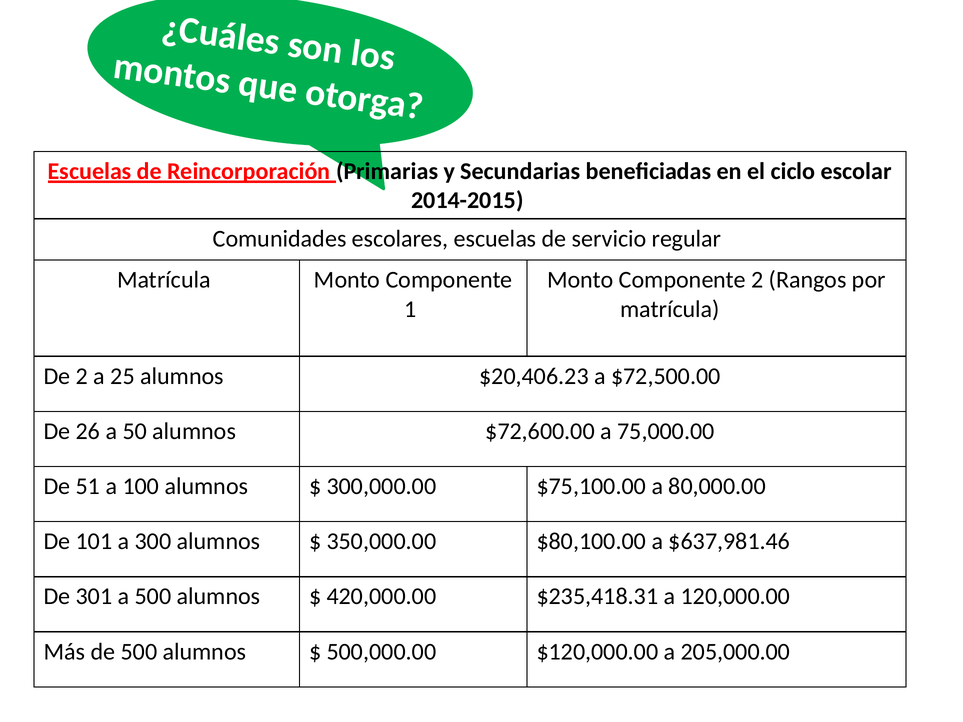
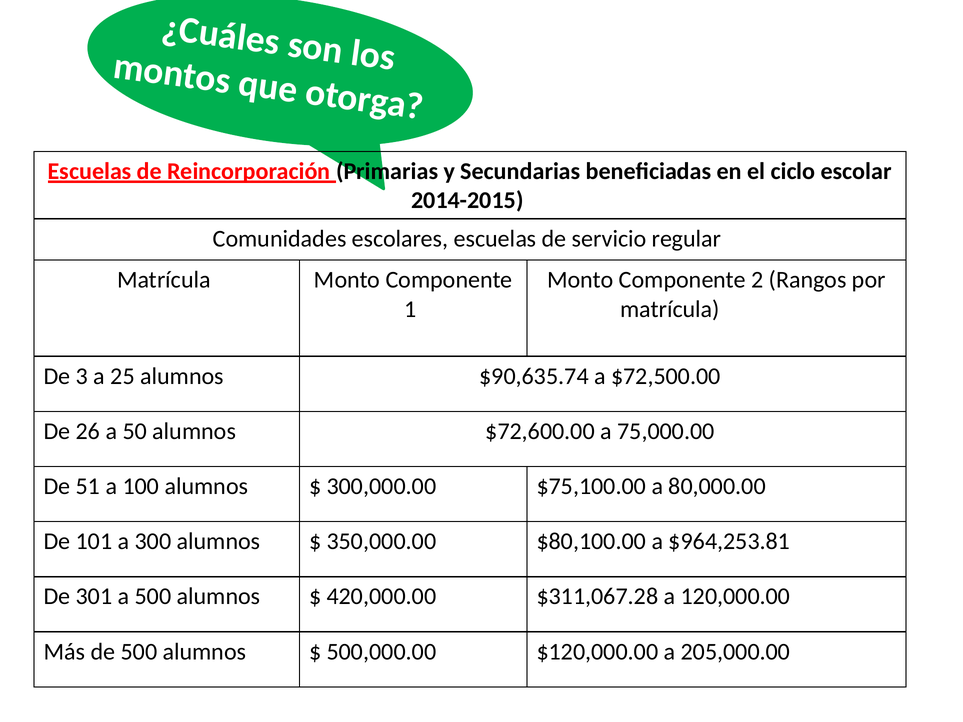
De 2: 2 -> 3
$20,406.23: $20,406.23 -> $90,635.74
$637,981.46: $637,981.46 -> $964,253.81
$235,418.31: $235,418.31 -> $311,067.28
